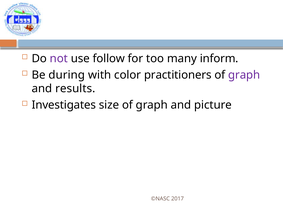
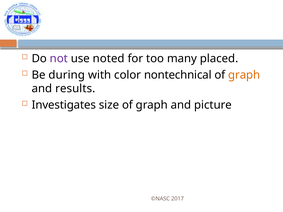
follow: follow -> noted
inform: inform -> placed
practitioners: practitioners -> nontechnical
graph at (244, 75) colour: purple -> orange
